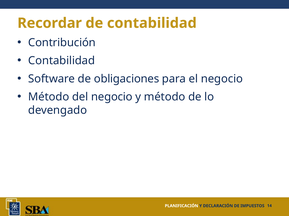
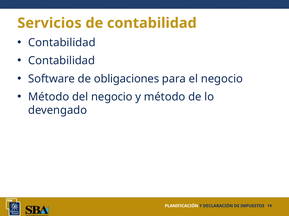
Recordar: Recordar -> Servicios
Contribución at (62, 43): Contribución -> Contabilidad
